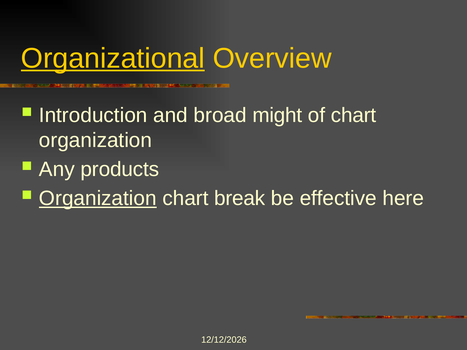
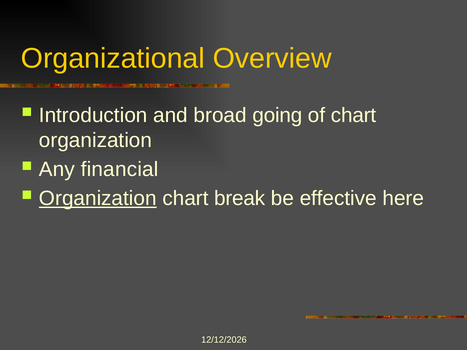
Organizational underline: present -> none
might: might -> going
products: products -> financial
